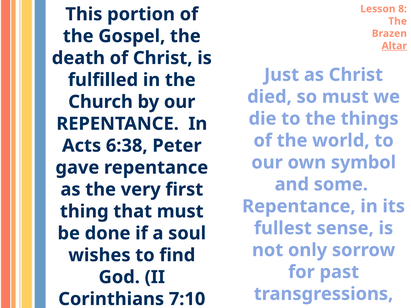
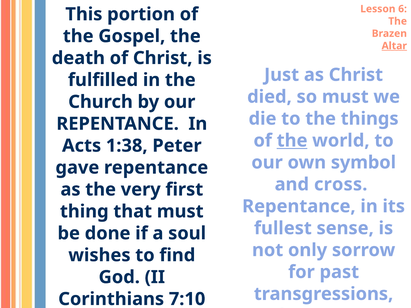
8: 8 -> 6
the at (292, 141) underline: none -> present
6:38: 6:38 -> 1:38
some: some -> cross
